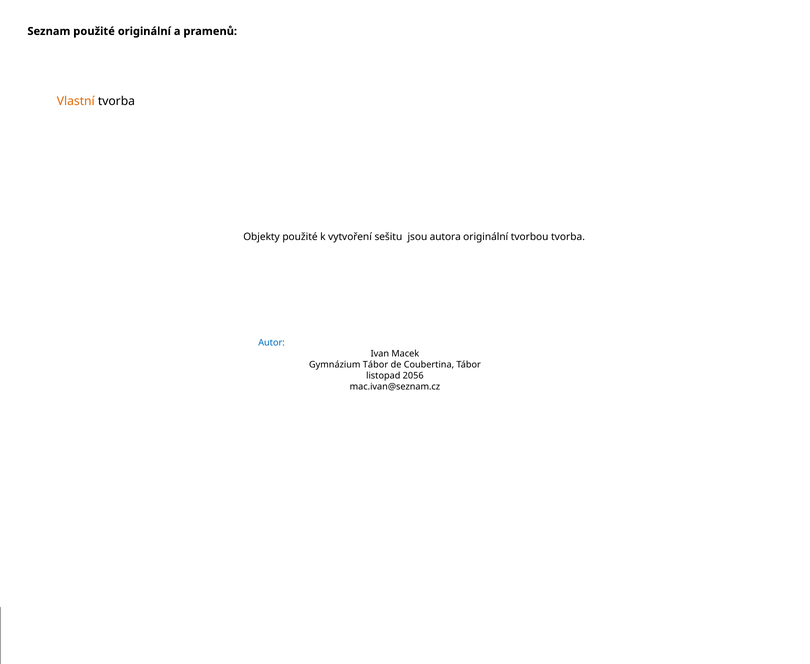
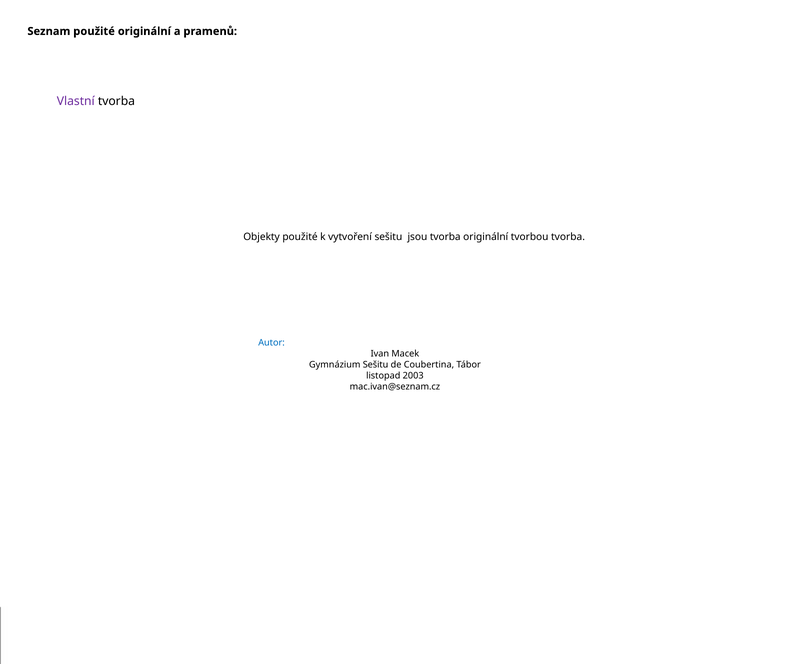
Vlastní colour: orange -> purple
jsou autora: autora -> tvorba
Gymnázium Tábor: Tábor -> Sešitu
2056: 2056 -> 2003
